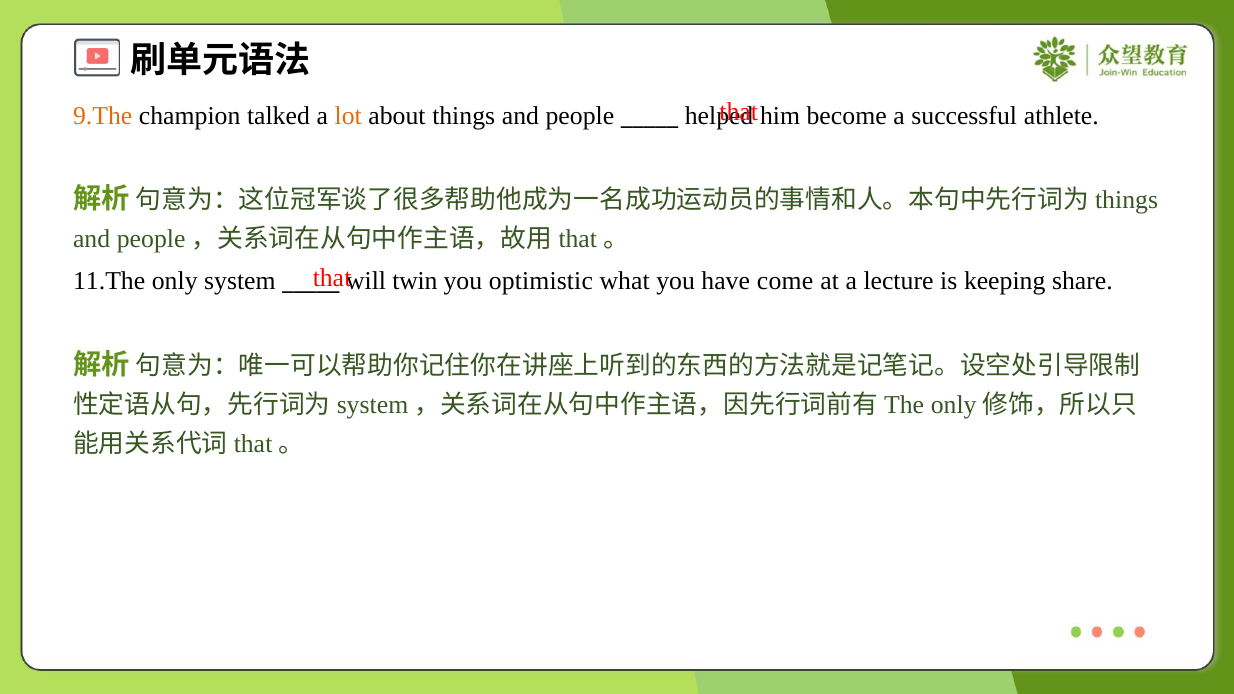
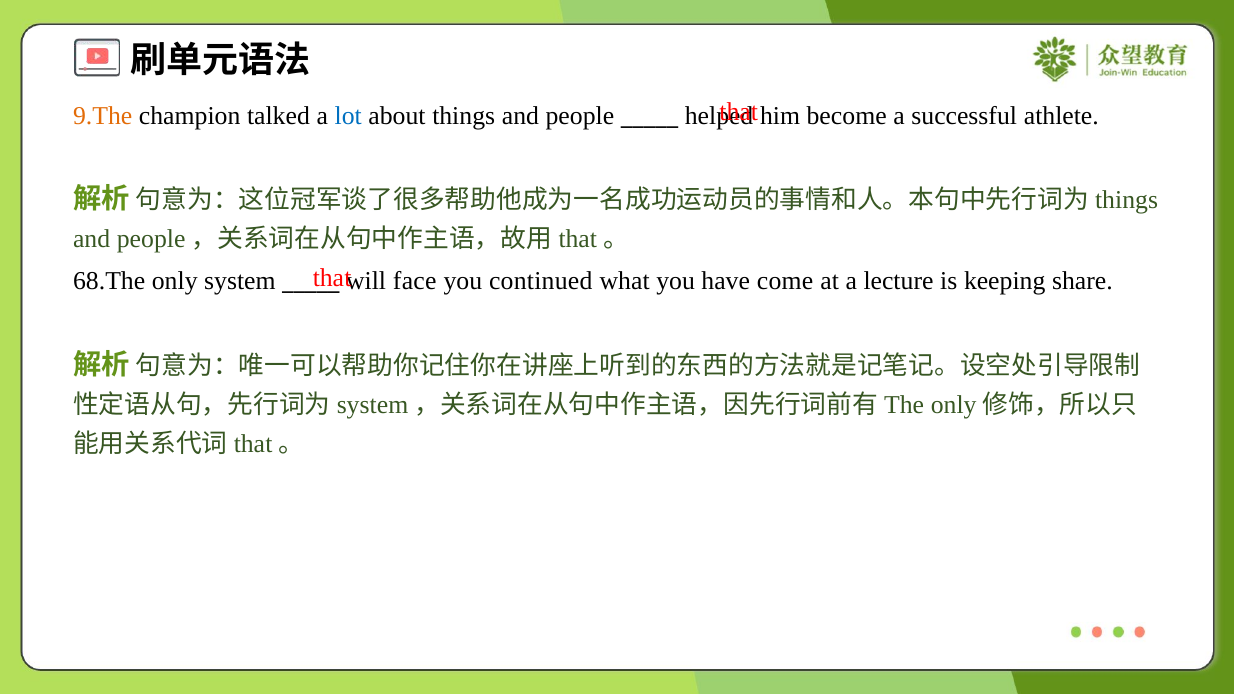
lot colour: orange -> blue
11.The: 11.The -> 68.The
twin: twin -> face
optimistic: optimistic -> continued
